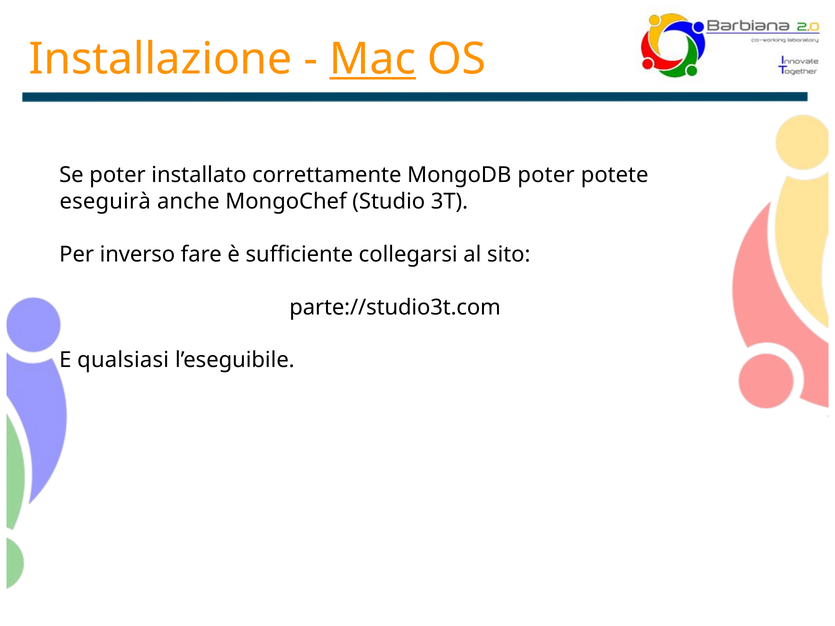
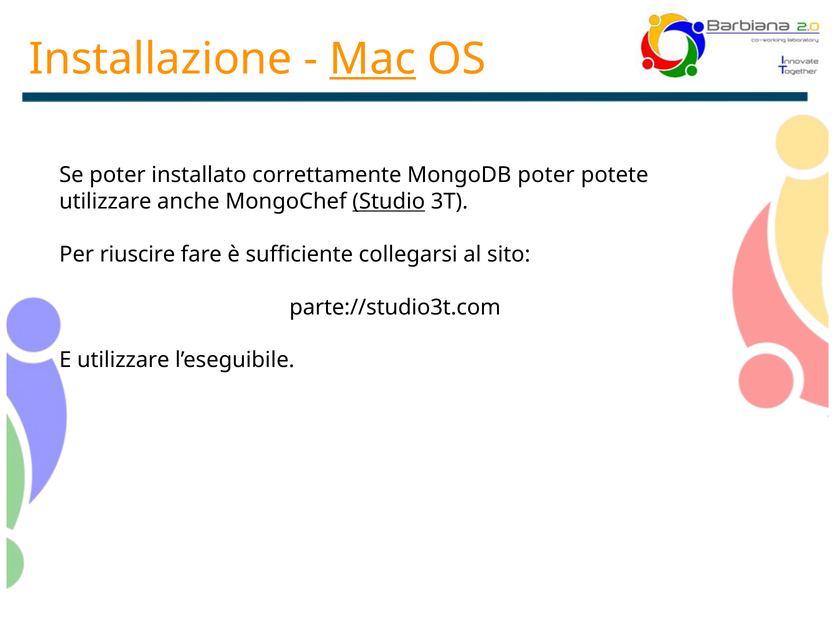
eseguirà at (105, 202): eseguirà -> utilizzare
Studio underline: none -> present
inverso: inverso -> riuscire
E qualsiasi: qualsiasi -> utilizzare
